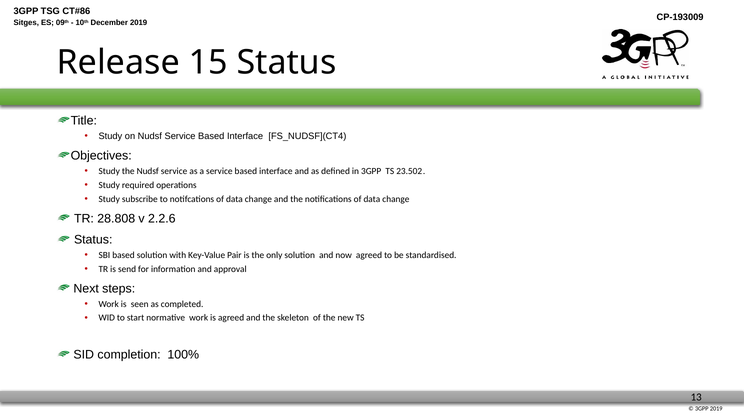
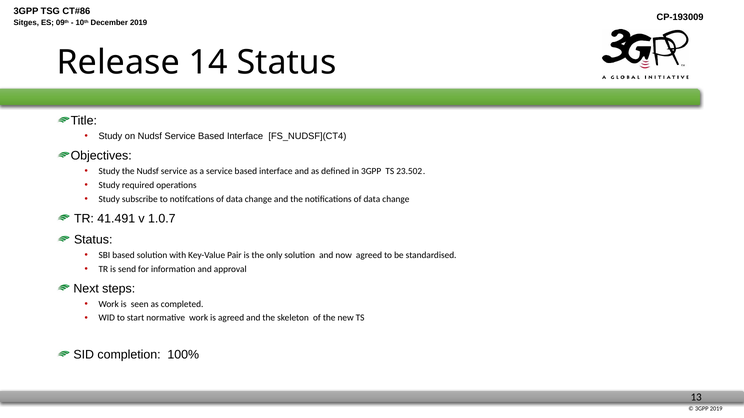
15: 15 -> 14
28.808: 28.808 -> 41.491
2.2.6: 2.2.6 -> 1.0.7
